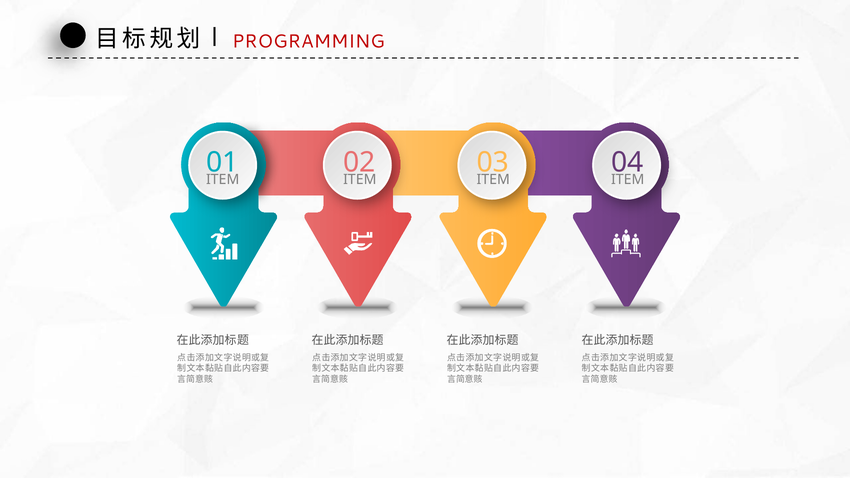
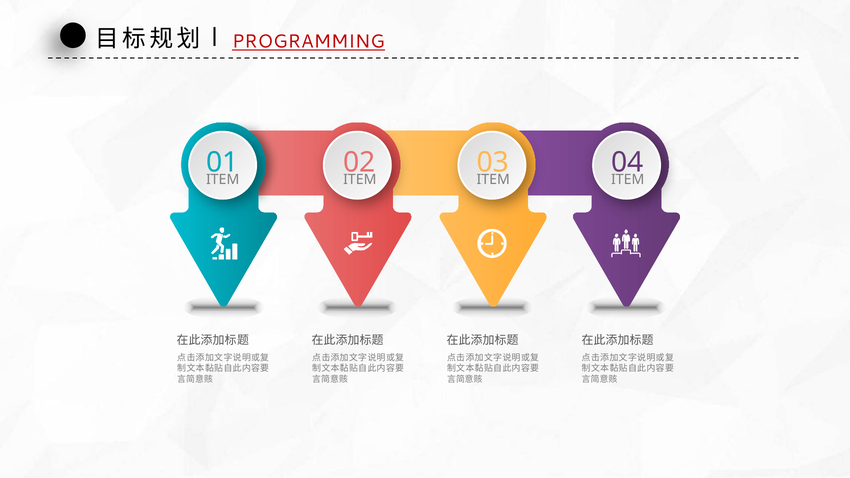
PROGRAMMING underline: none -> present
